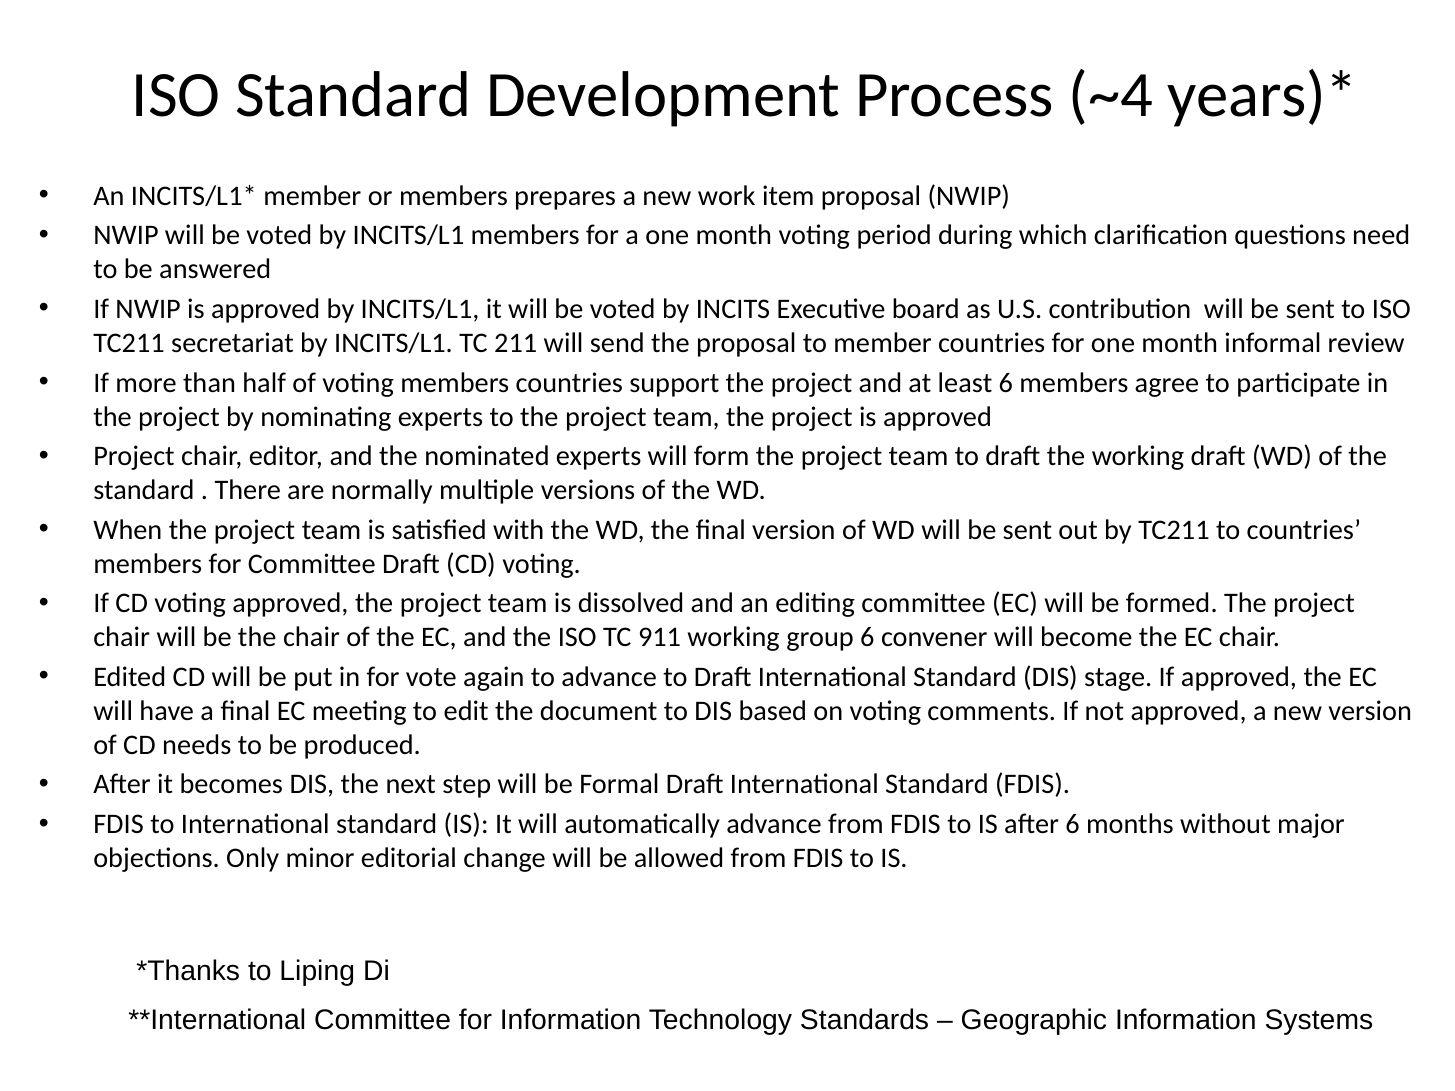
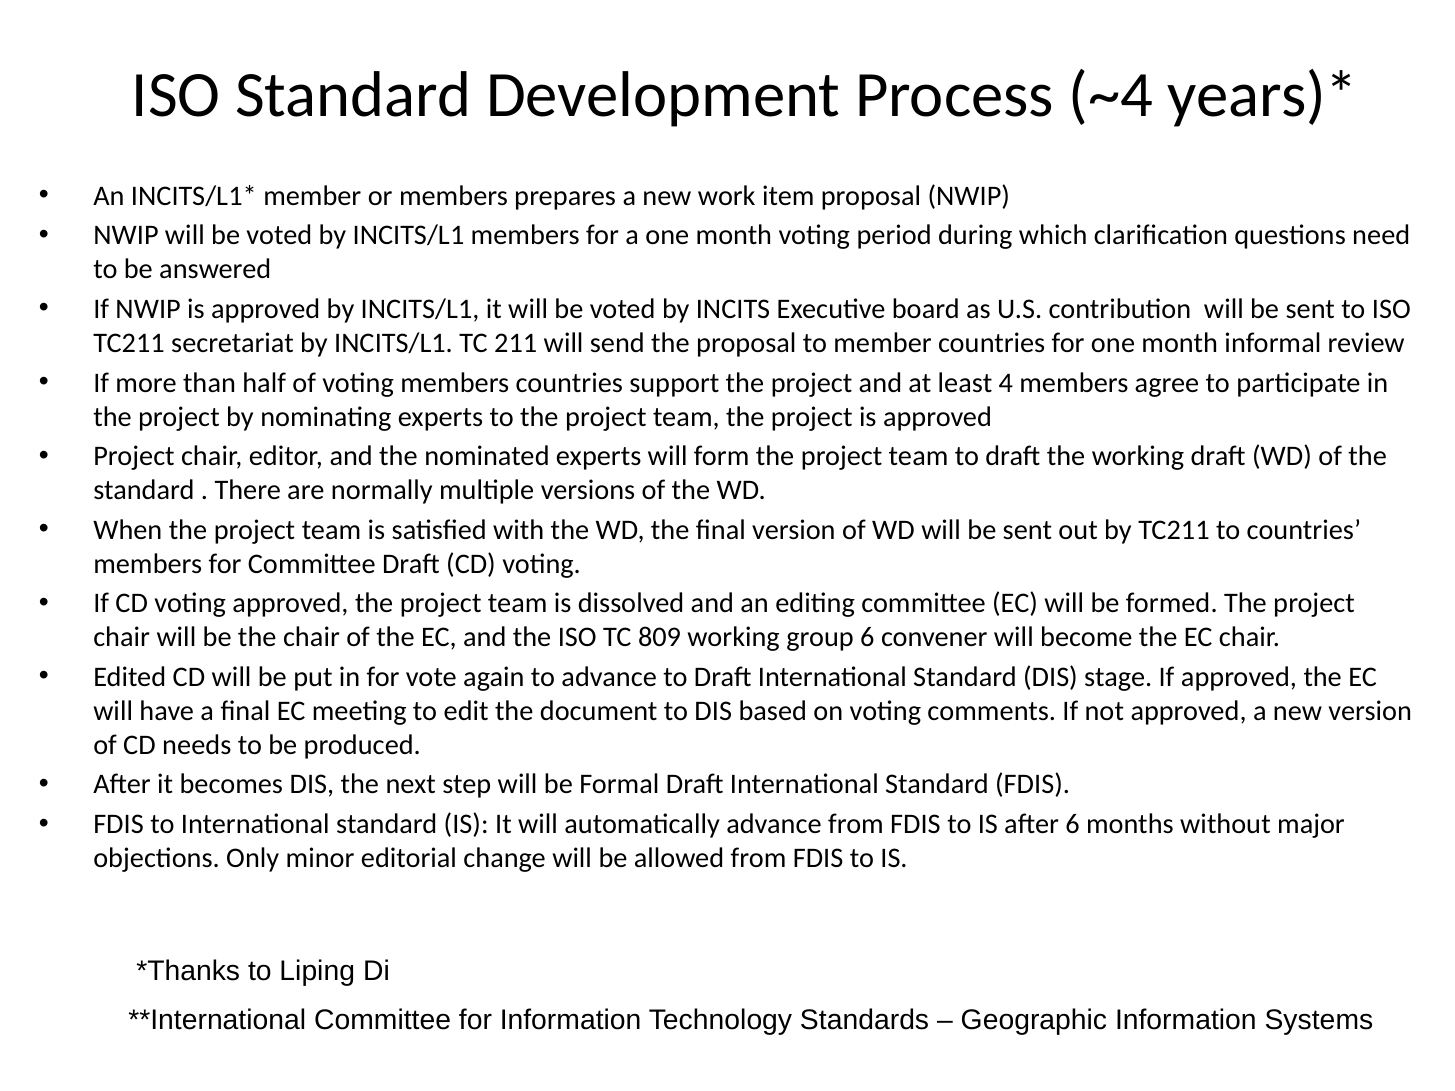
least 6: 6 -> 4
911: 911 -> 809
